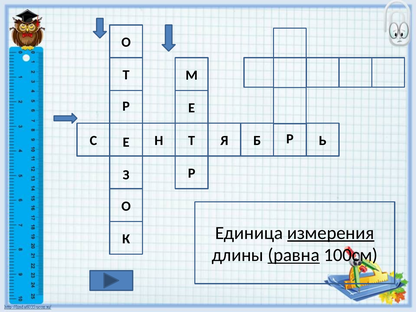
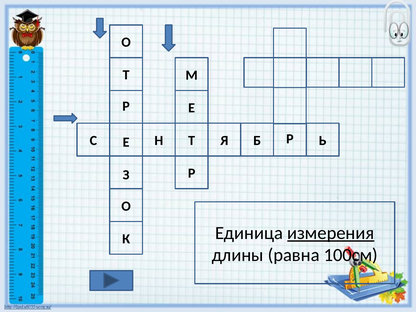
равна underline: present -> none
